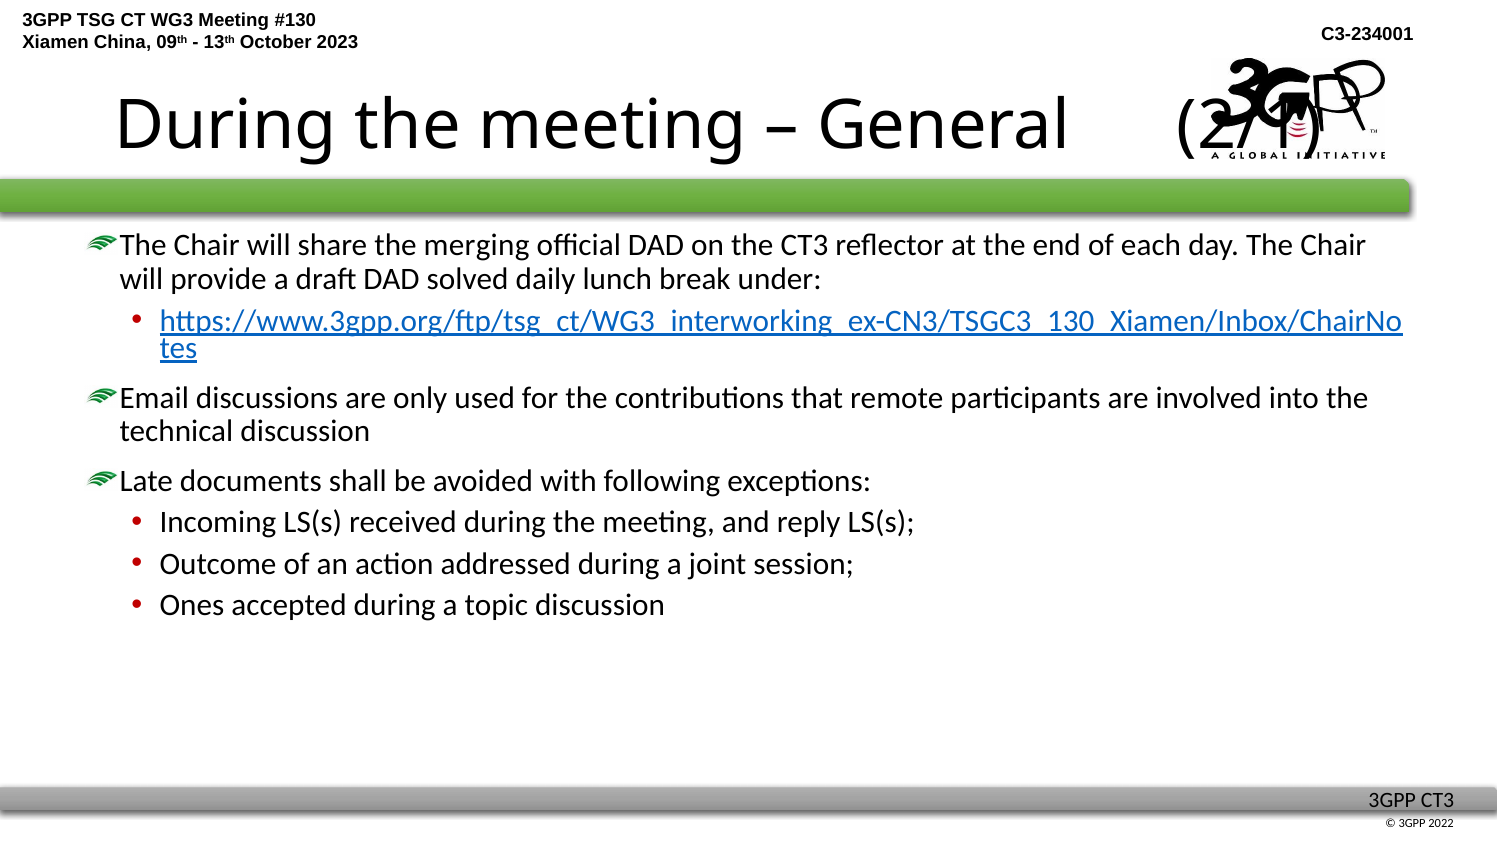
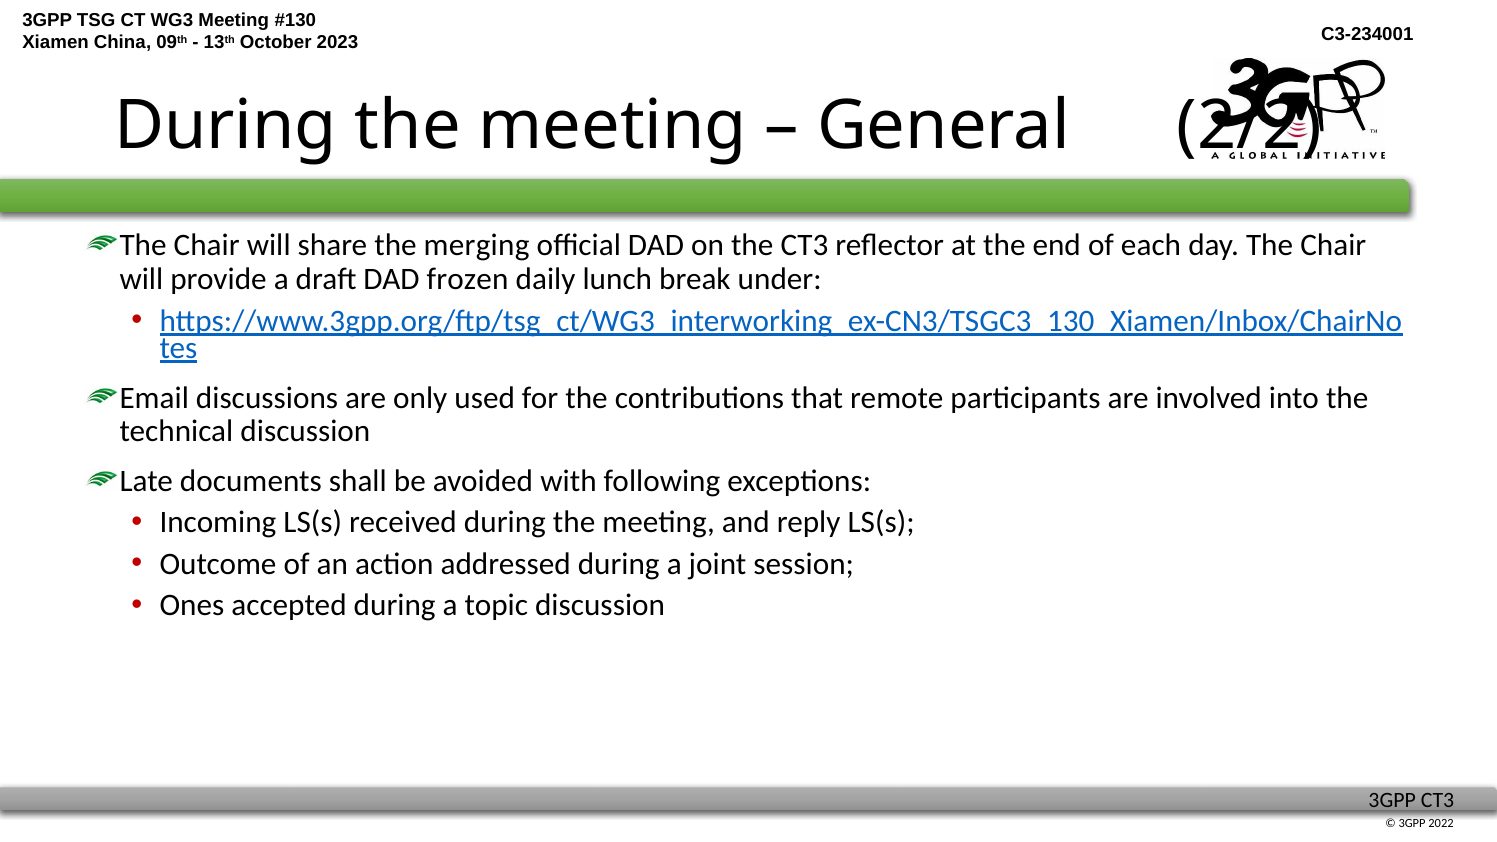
2/1: 2/1 -> 2/2
solved: solved -> frozen
